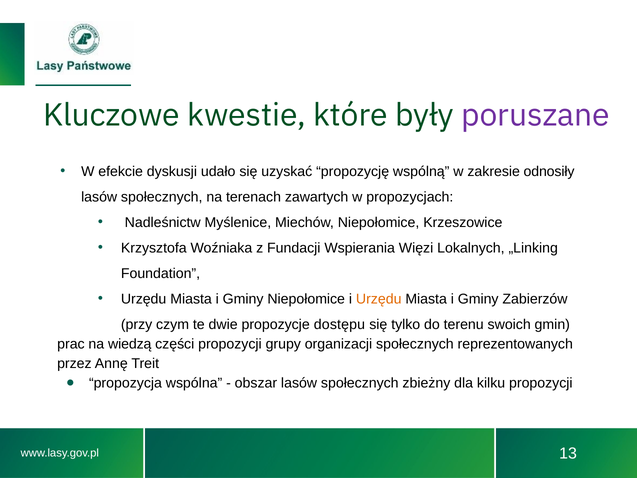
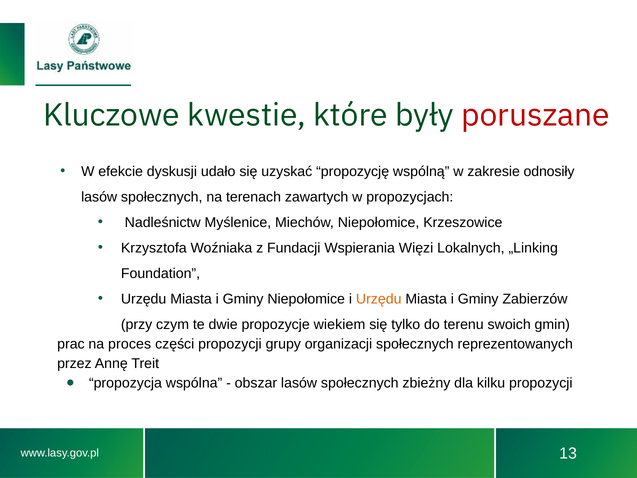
poruszane colour: purple -> red
dostępu: dostępu -> wiekiem
wiedzą: wiedzą -> proces
